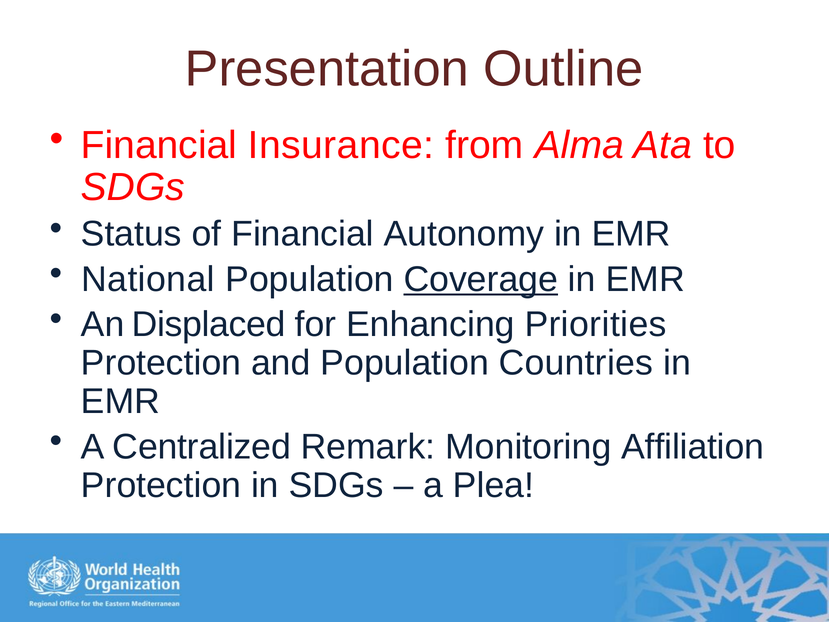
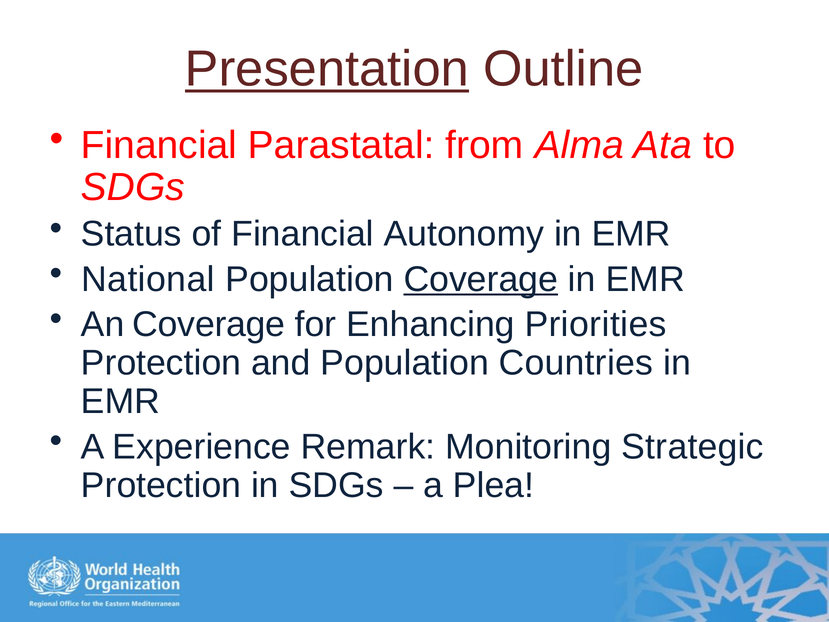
Presentation underline: none -> present
Insurance: Insurance -> Parastatal
An Displaced: Displaced -> Coverage
Centralized: Centralized -> Experience
Affiliation: Affiliation -> Strategic
